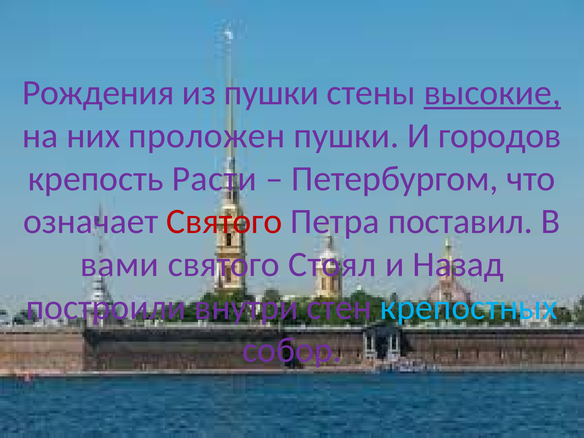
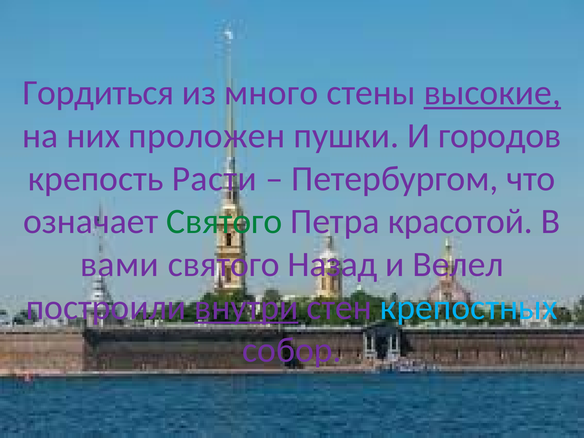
Рождения: Рождения -> Гордиться
из пушки: пушки -> много
Святого at (224, 222) colour: red -> green
поставил: поставил -> красотой
Стоял: Стоял -> Назад
Назад: Назад -> Велел
внутри underline: none -> present
